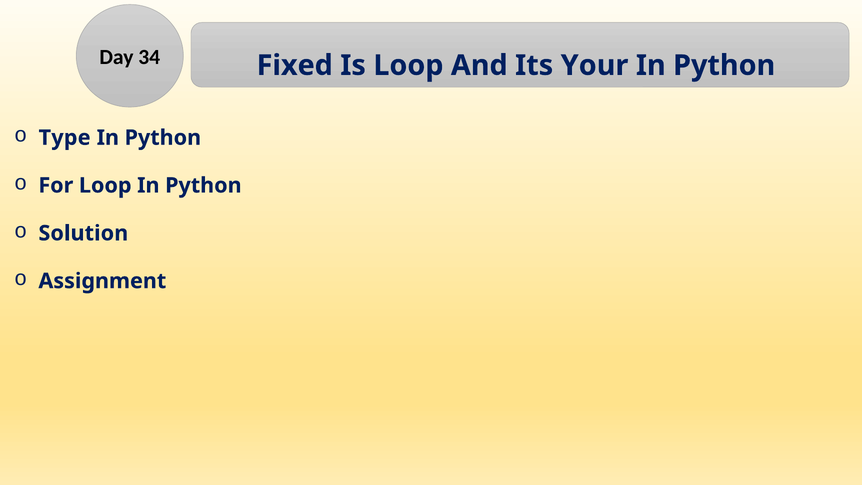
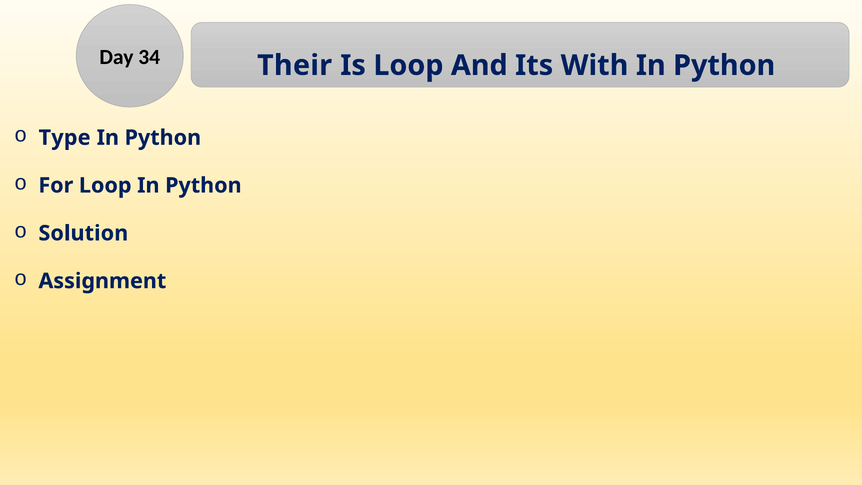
Fixed: Fixed -> Their
Your: Your -> With
